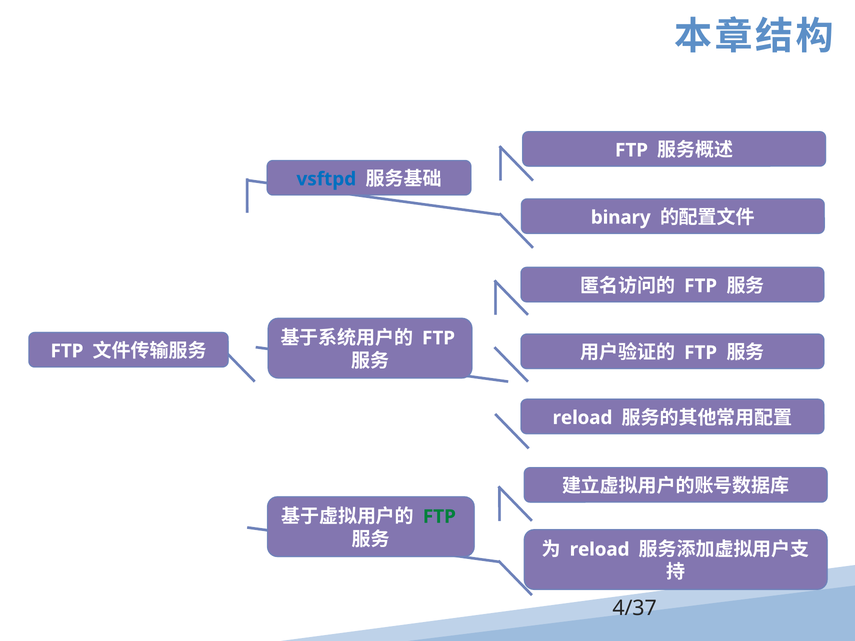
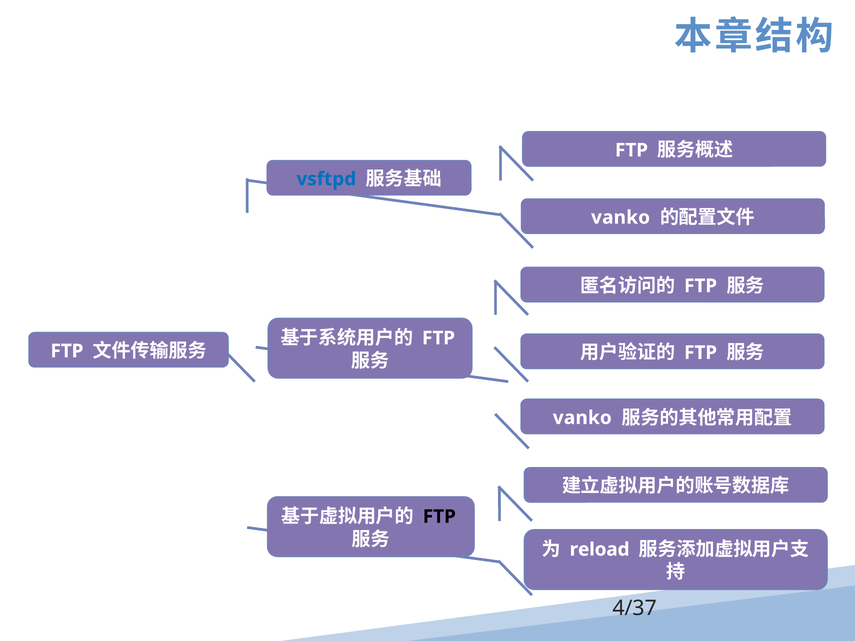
binary at (621, 218): binary -> vanko
reload at (582, 418): reload -> vanko
FTP at (439, 517) colour: green -> black
